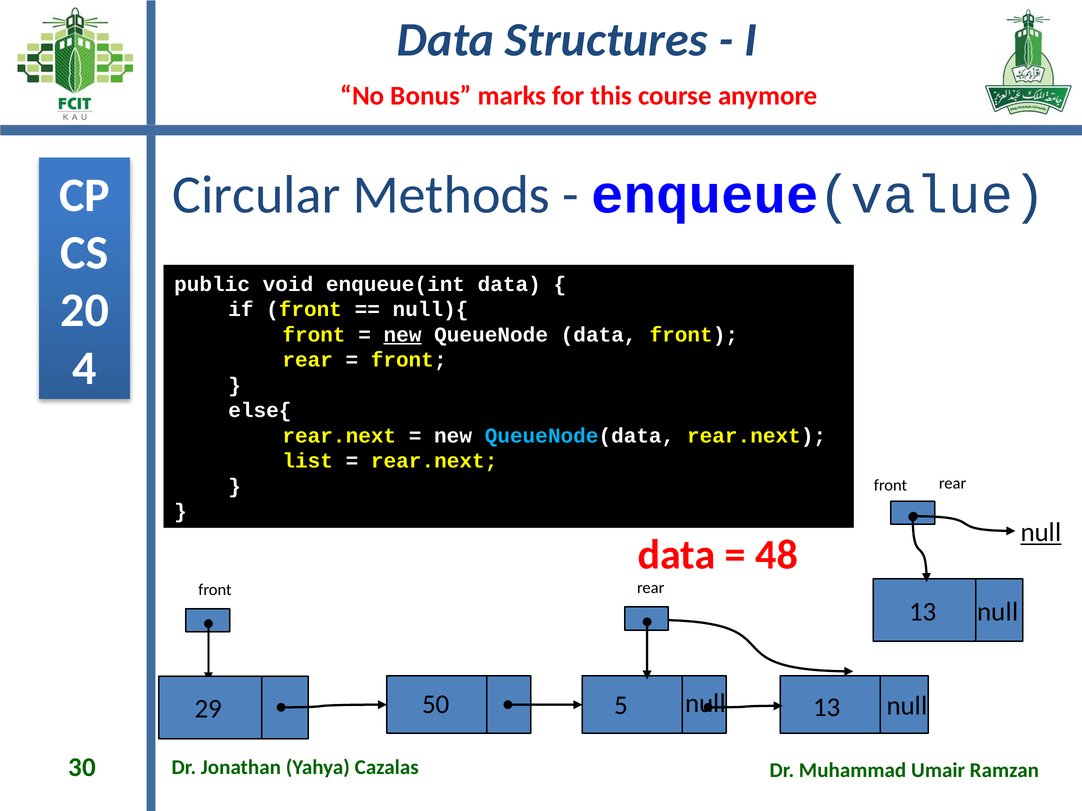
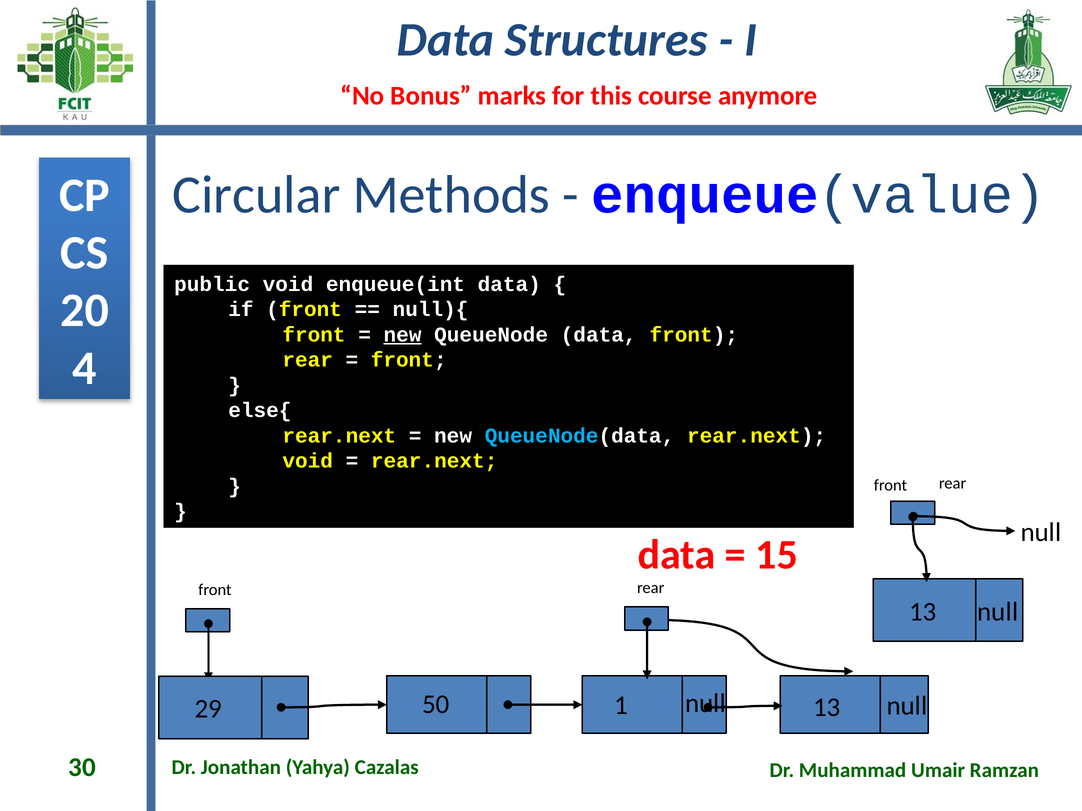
list at (308, 461): list -> void
null at (1041, 533) underline: present -> none
48: 48 -> 15
5: 5 -> 1
